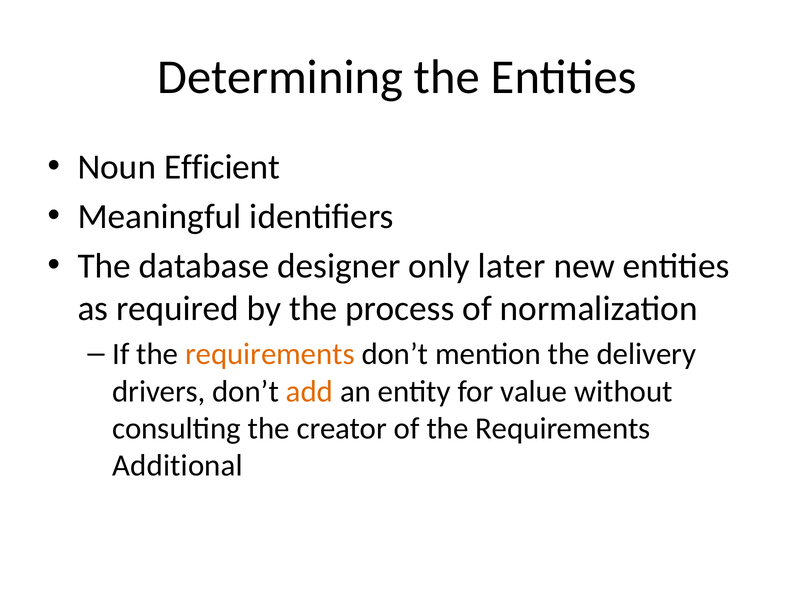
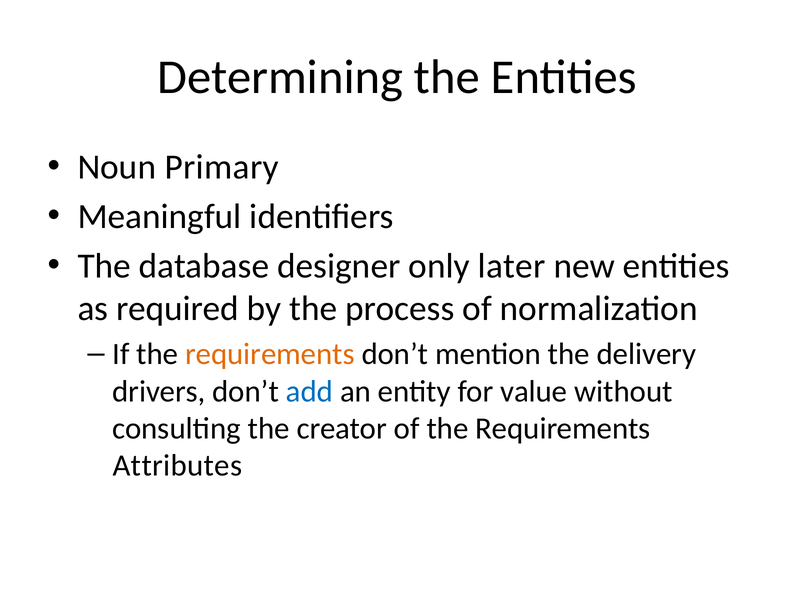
Efficient: Efficient -> Primary
add colour: orange -> blue
Additional: Additional -> Attributes
